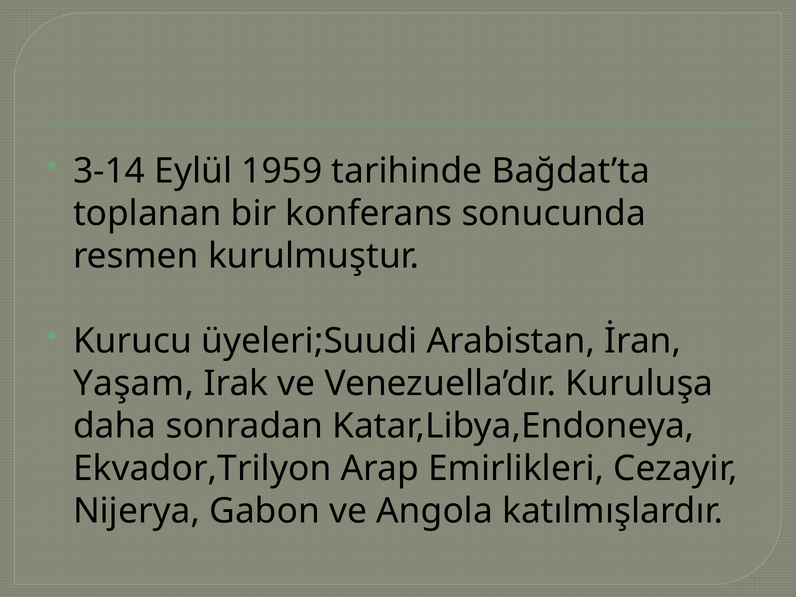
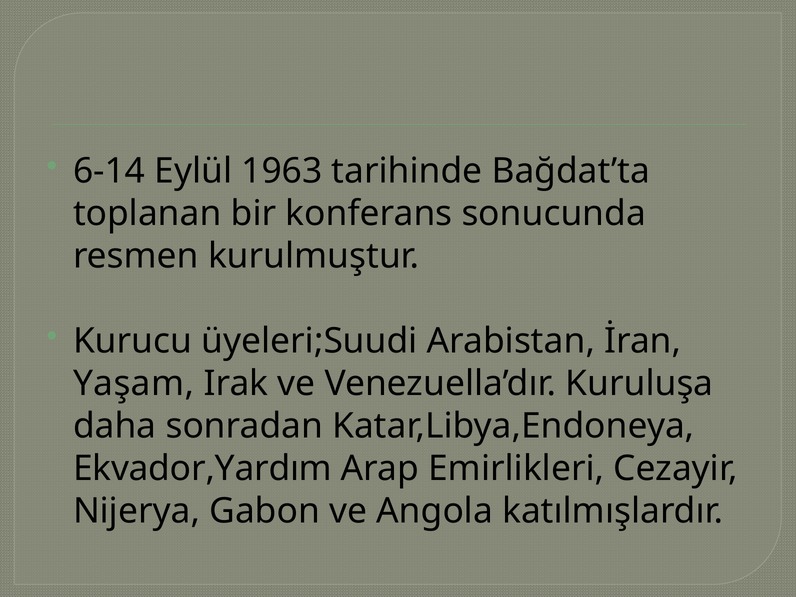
3-14: 3-14 -> 6-14
1959: 1959 -> 1963
Ekvador,Trilyon: Ekvador,Trilyon -> Ekvador,Yardım
